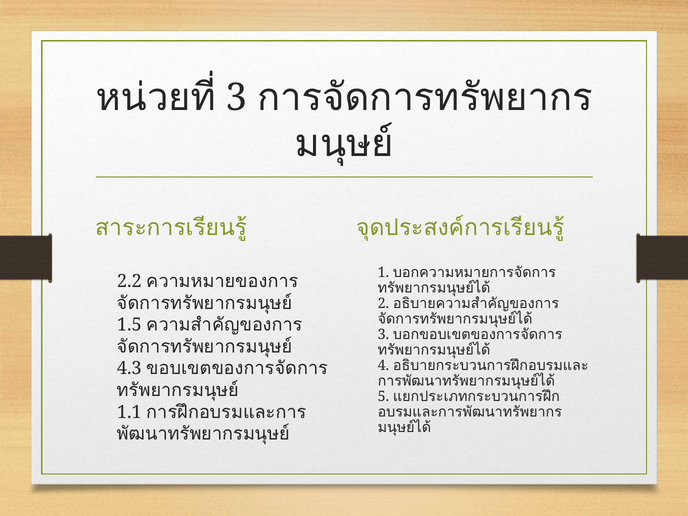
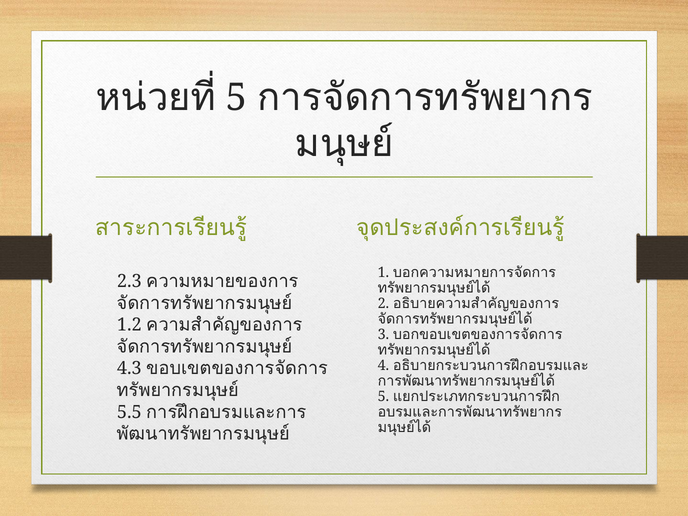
3 at (237, 98): 3 -> 5
2.2: 2.2 -> 2.3
1.5: 1.5 -> 1.2
1.1: 1.1 -> 5.5
